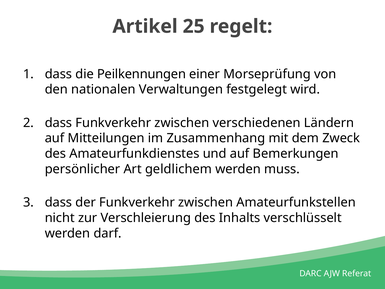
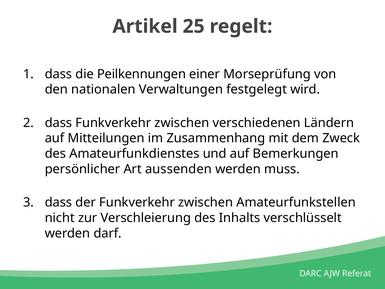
geldlichem: geldlichem -> aussenden
